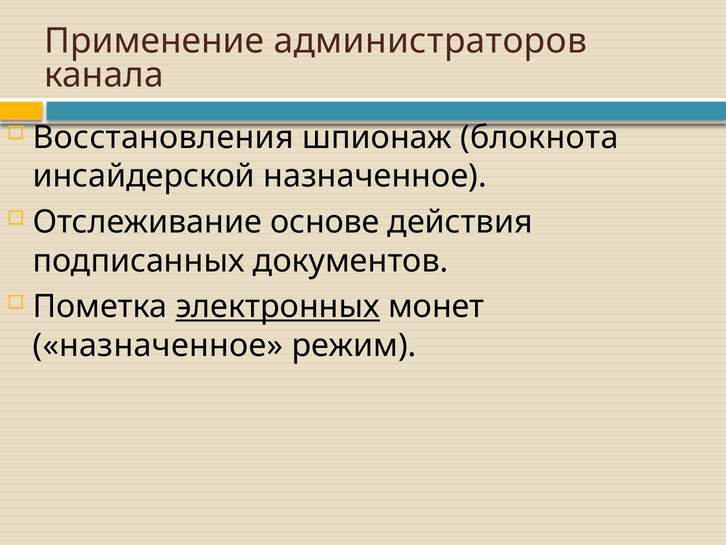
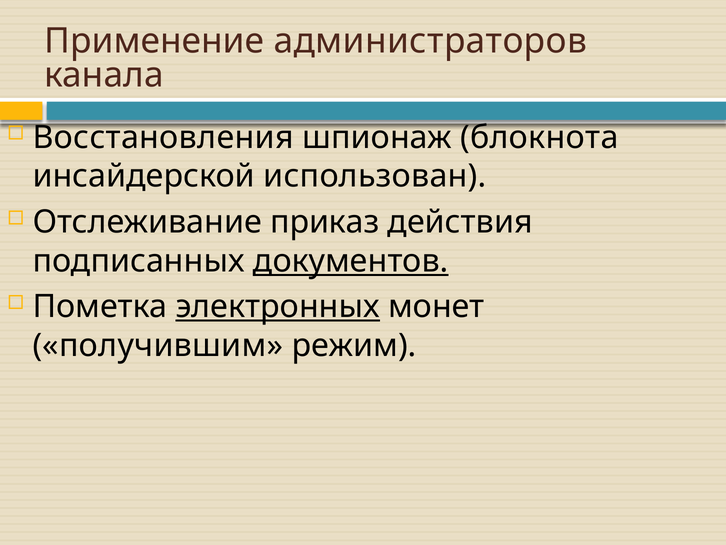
инсайдерской назначенное: назначенное -> использован
основе: основе -> приказ
документов underline: none -> present
назначенное at (158, 345): назначенное -> получившим
